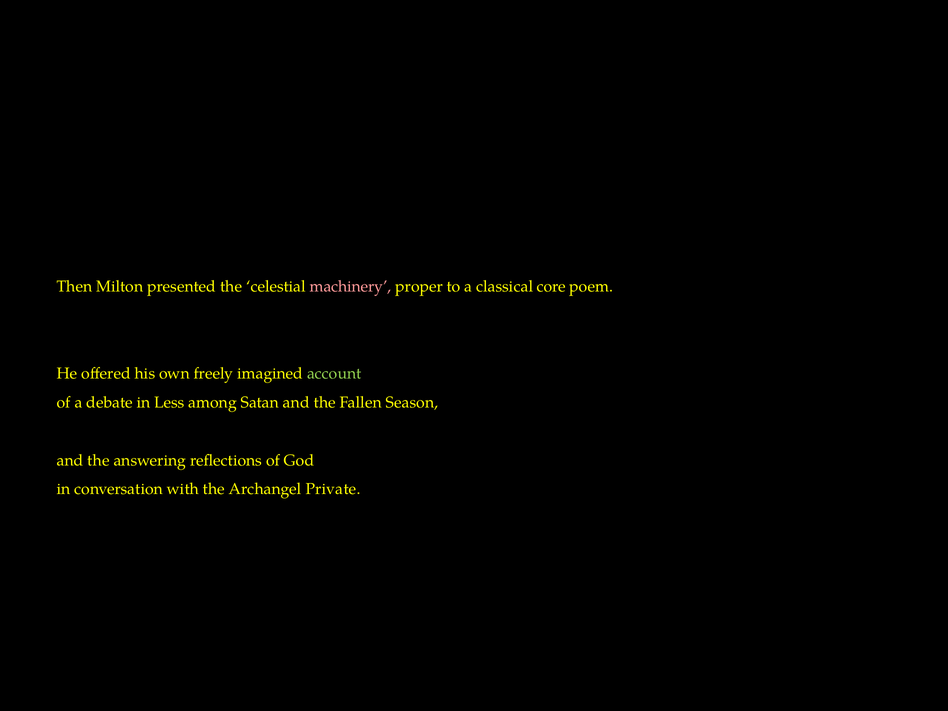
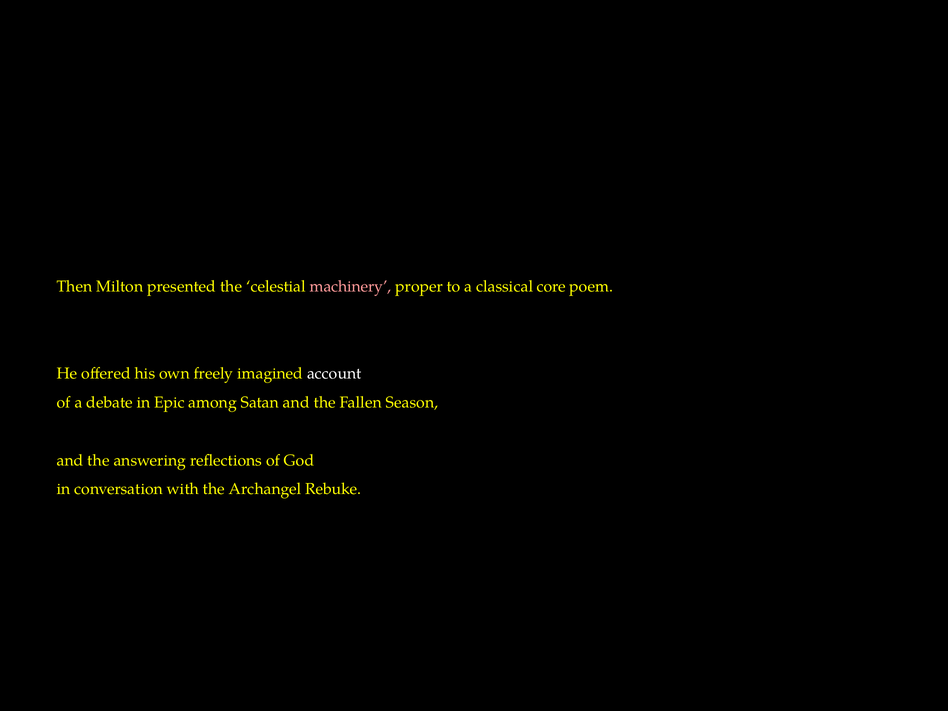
account colour: light green -> white
Less: Less -> Epic
Private: Private -> Rebuke
